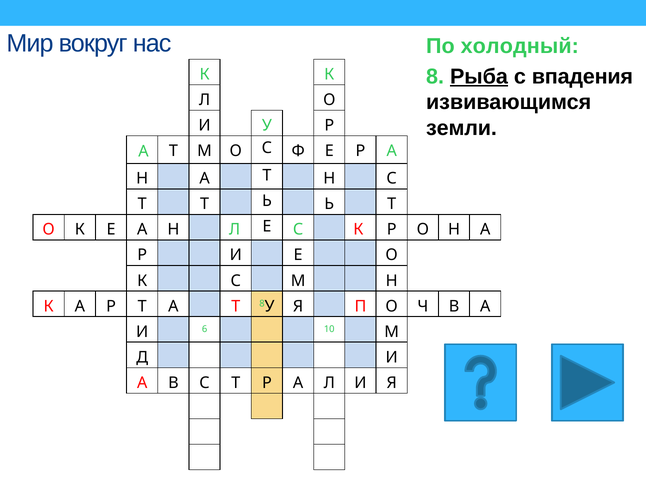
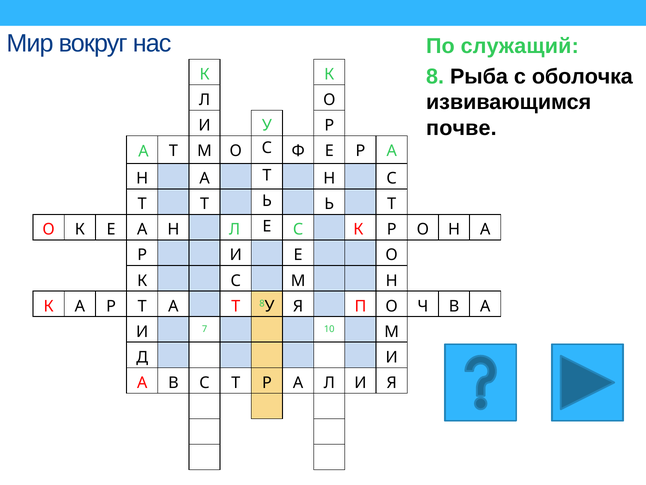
холодный: холодный -> служащий
Рыба underline: present -> none
впадения: впадения -> оболочка
земли: земли -> почве
6: 6 -> 7
